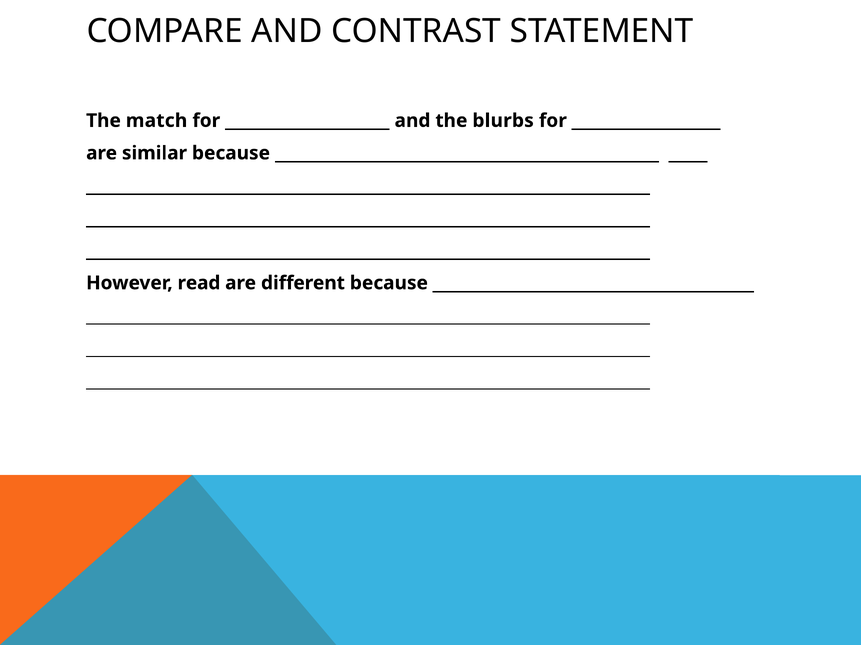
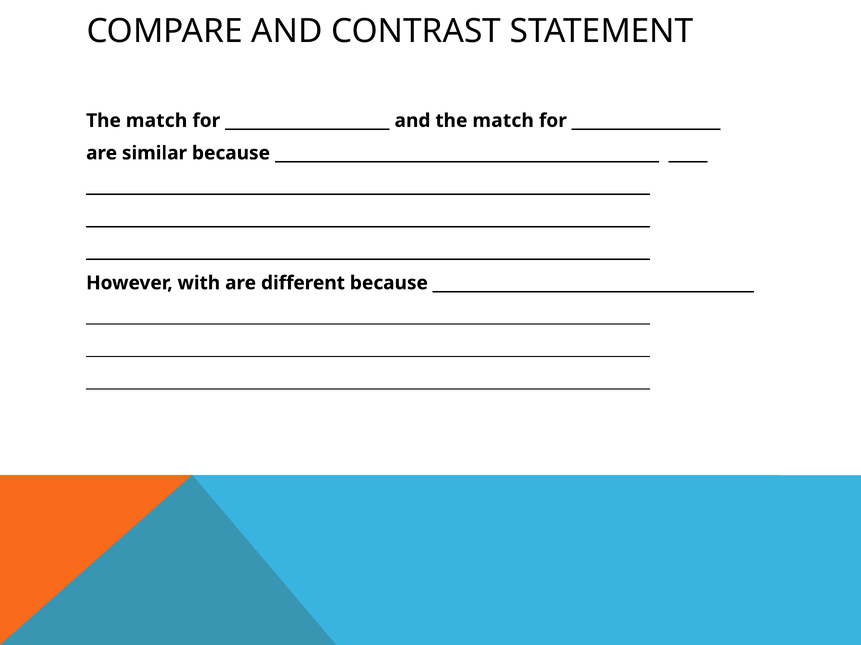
and the blurbs: blurbs -> match
read: read -> with
